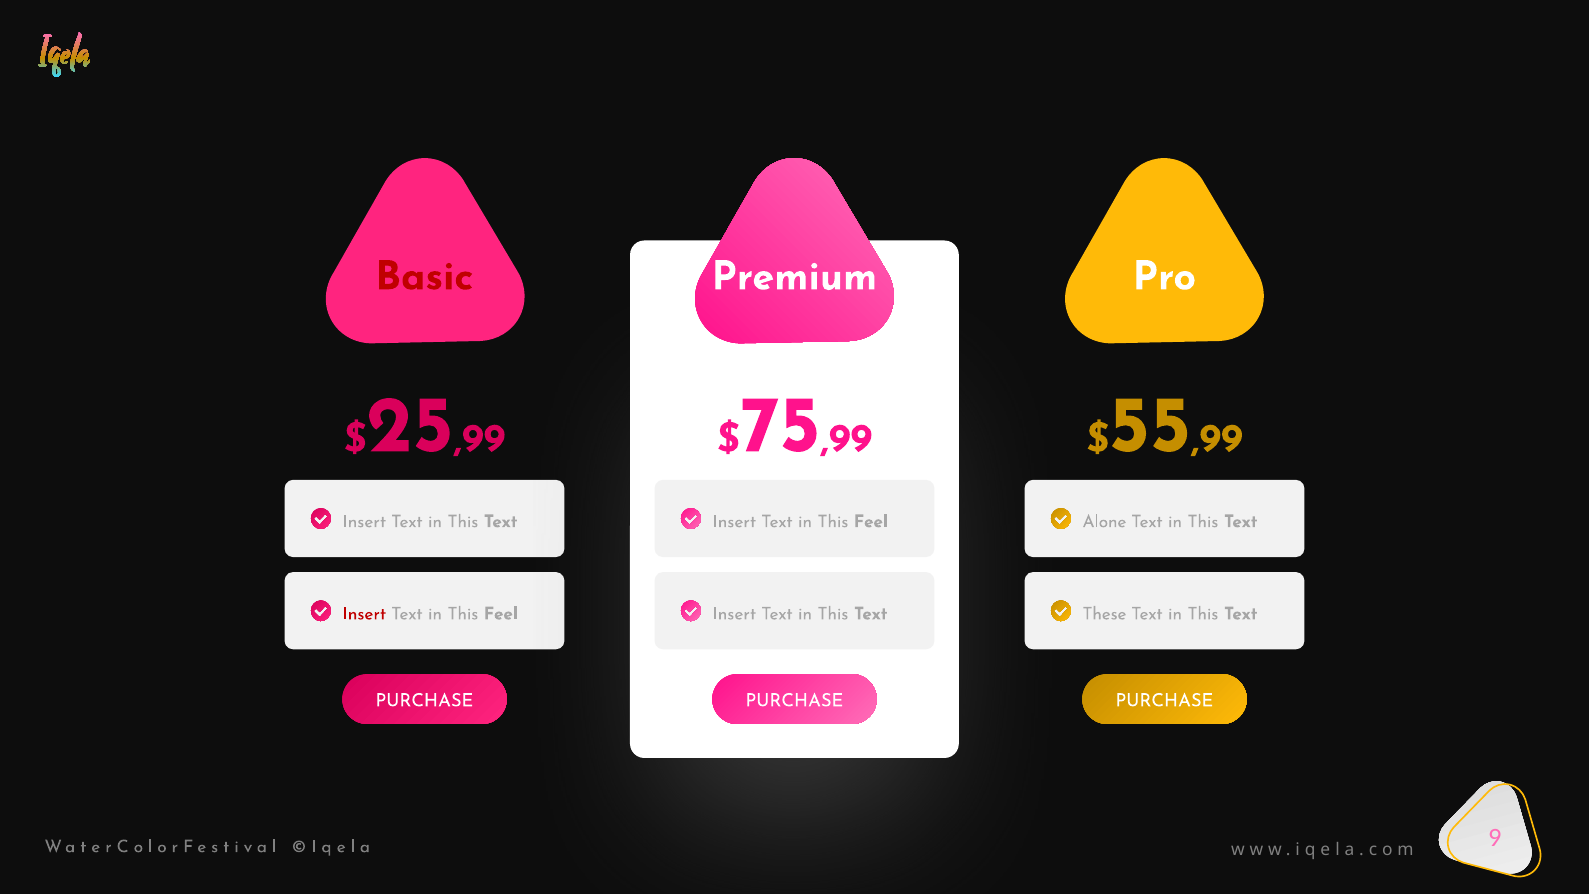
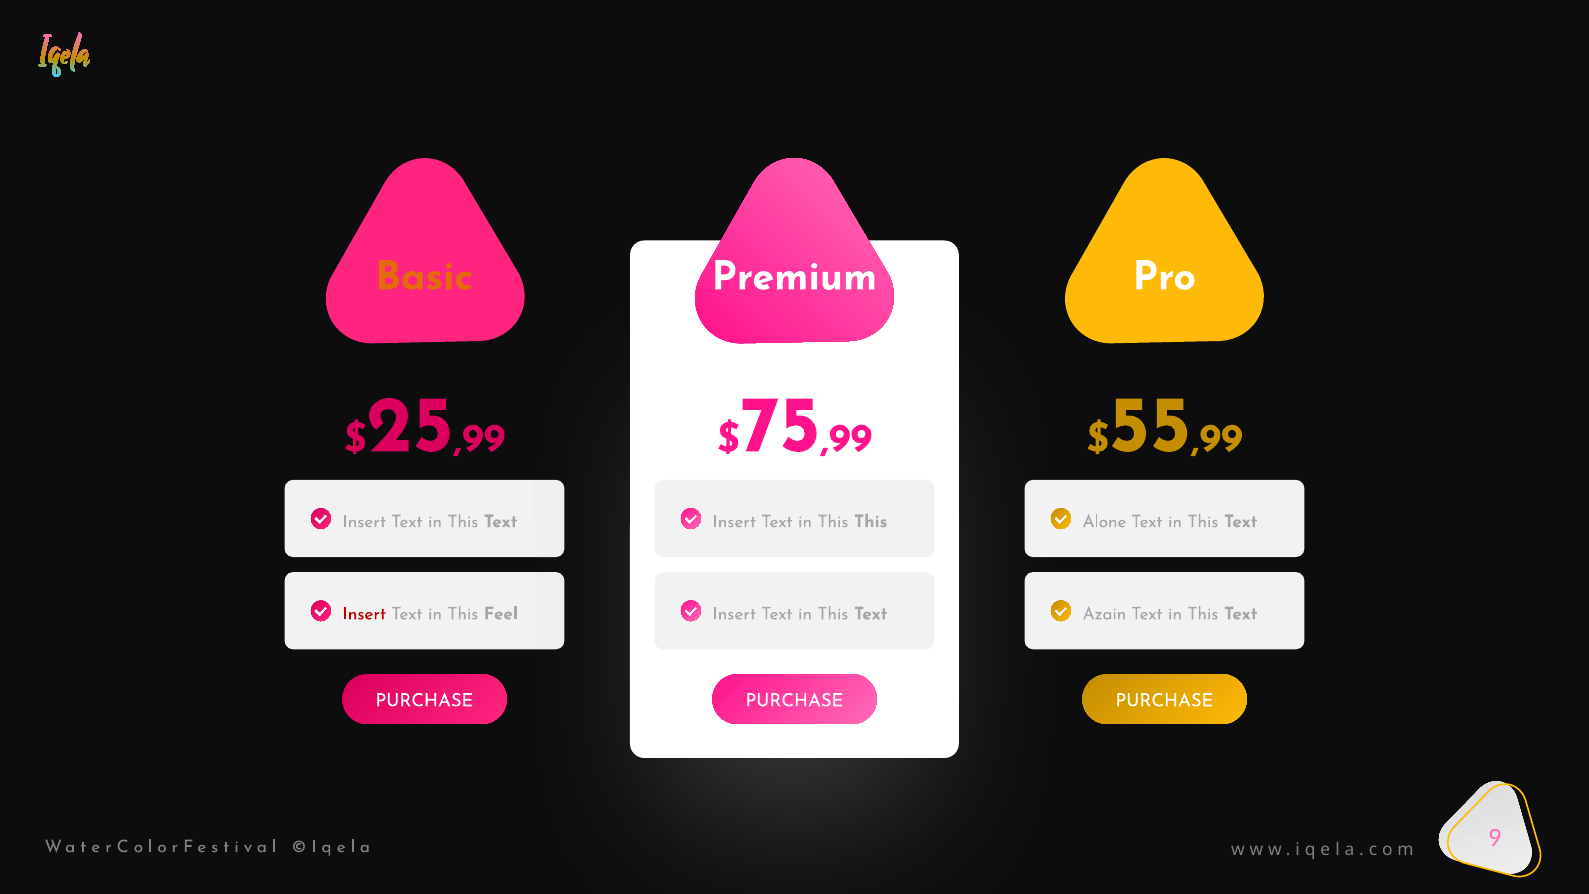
Basic colour: red -> orange
Feel at (871, 521): Feel -> This
These: These -> Azain
